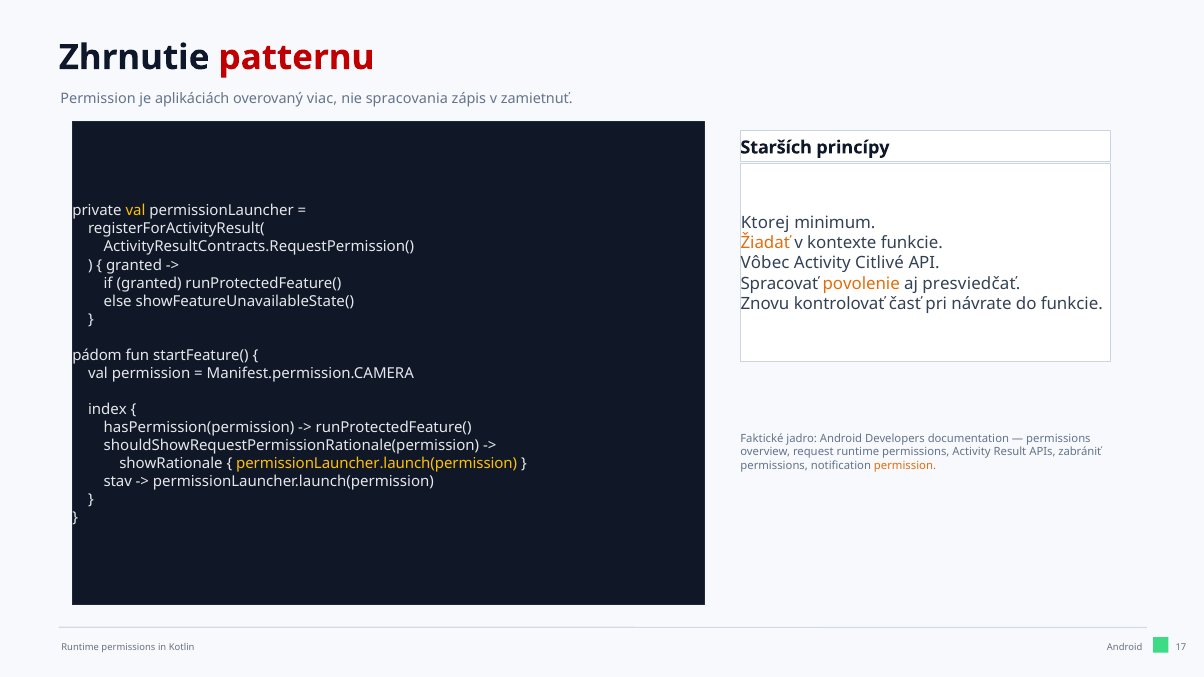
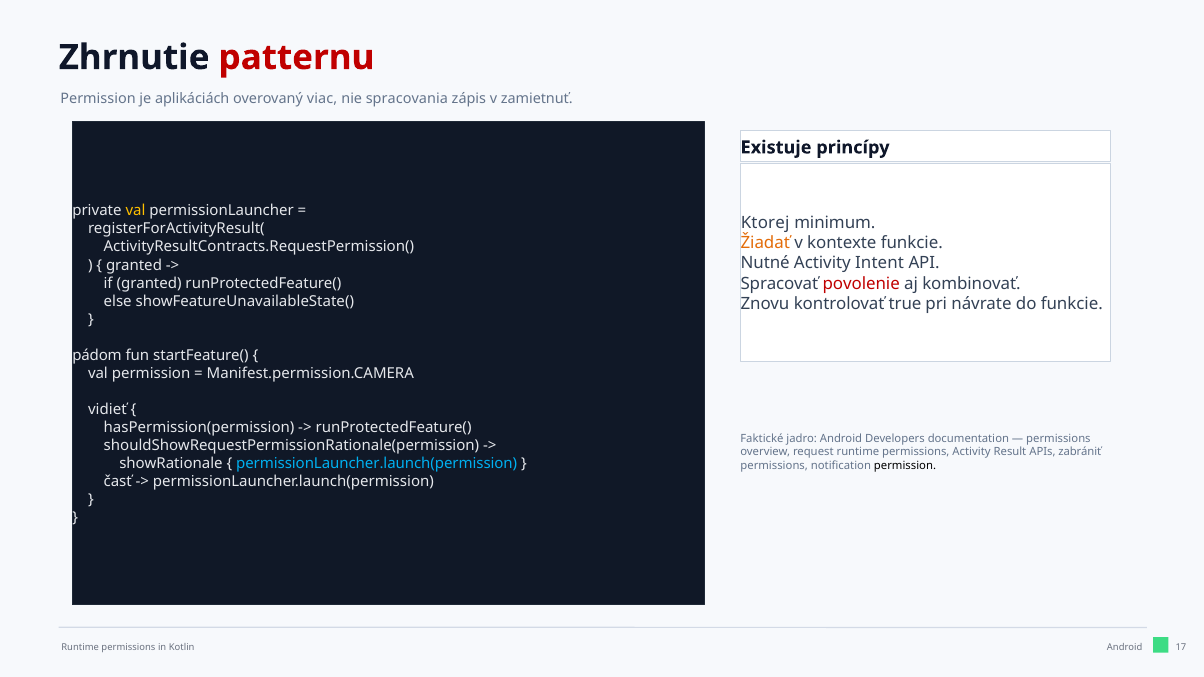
Starších: Starších -> Existuje
Vôbec: Vôbec -> Nutné
Citlivé: Citlivé -> Intent
povolenie colour: orange -> red
presviedčať: presviedčať -> kombinovať
časť: časť -> true
index: index -> vidieť
permissionLauncher.launch(permission at (377, 464) colour: yellow -> light blue
permission at (905, 466) colour: orange -> black
stav: stav -> časť
